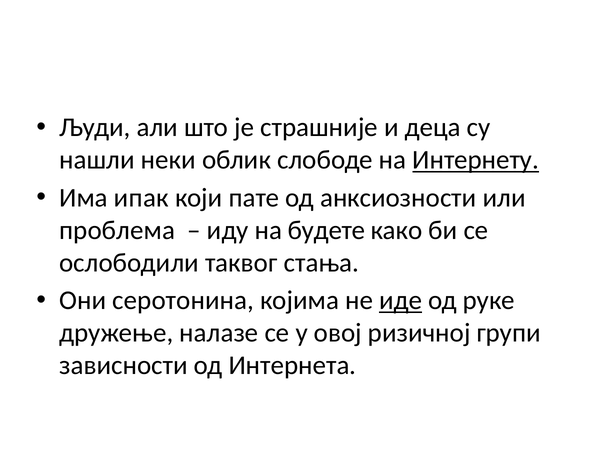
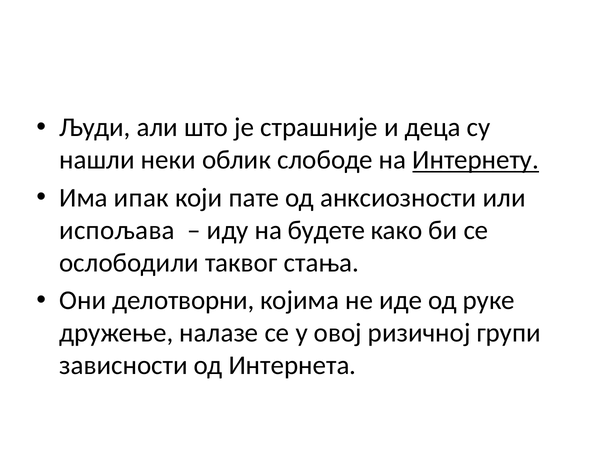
проблема: проблема -> испољава
серотонина: серотонина -> делотворни
иде underline: present -> none
